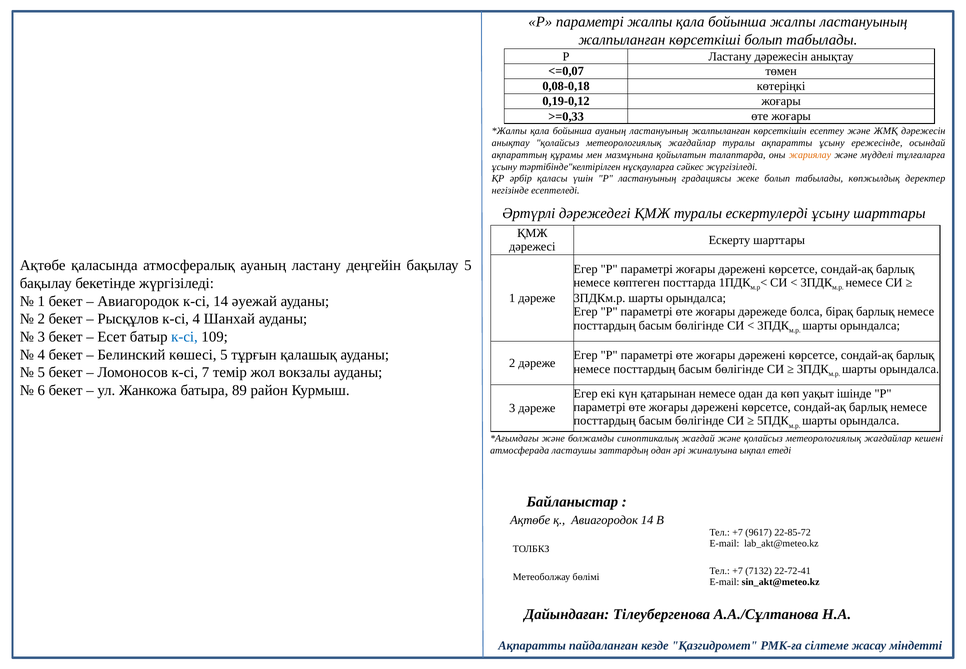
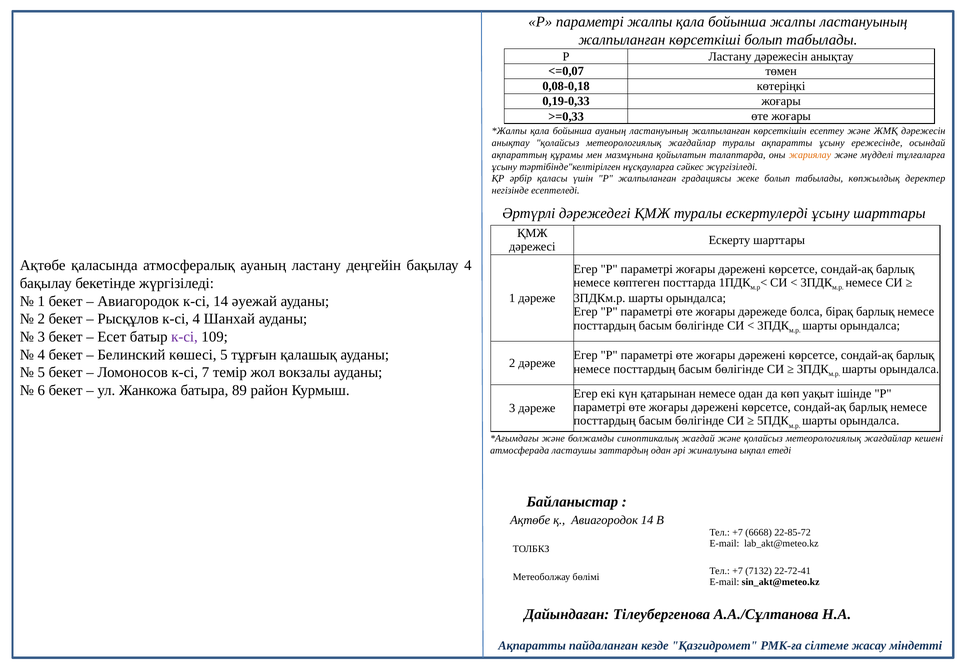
0,19-0,12: 0,19-0,12 -> 0,19-0,33
Р ластануының: ластануының -> жалпыланған
бақылау 5: 5 -> 4
к-сі at (185, 337) colour: blue -> purple
9617: 9617 -> 6668
